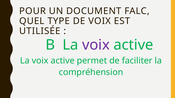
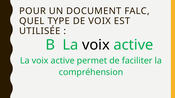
voix at (96, 45) colour: purple -> black
